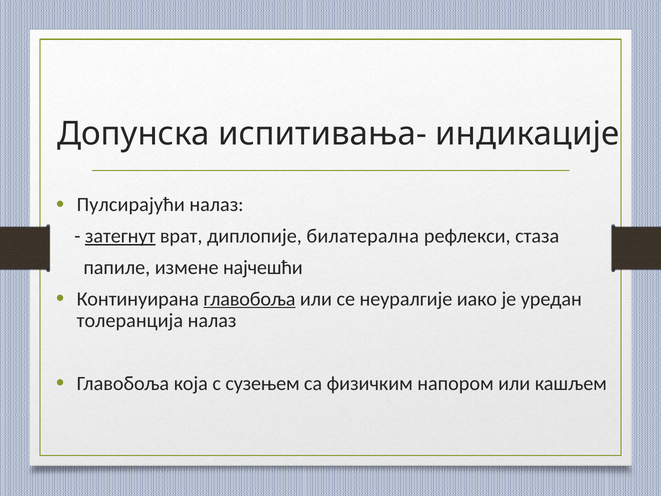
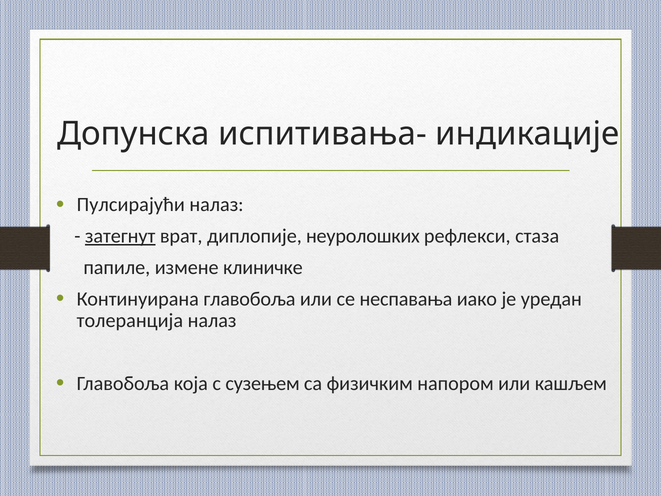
билатерална: билатерална -> неуролошких
најчешћи: најчешћи -> клиничкe
главобоља at (249, 299) underline: present -> none
неуралгије: неуралгије -> неспавања
